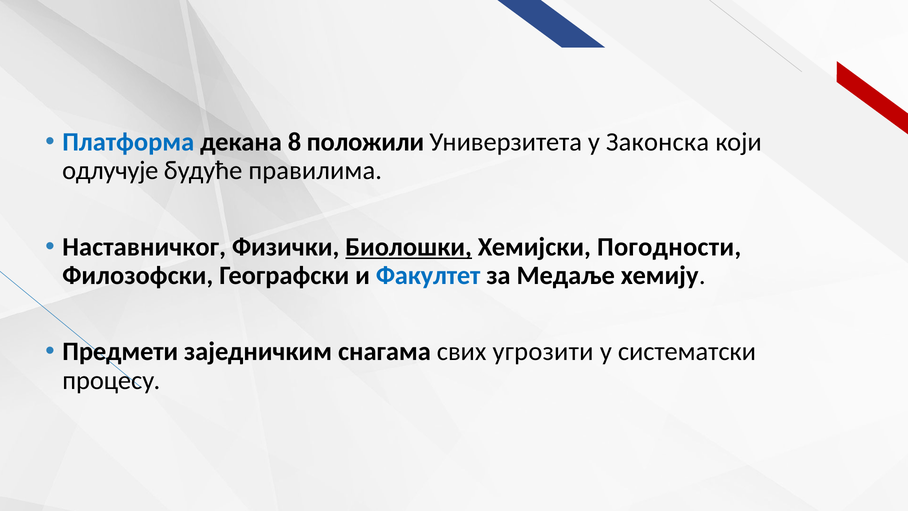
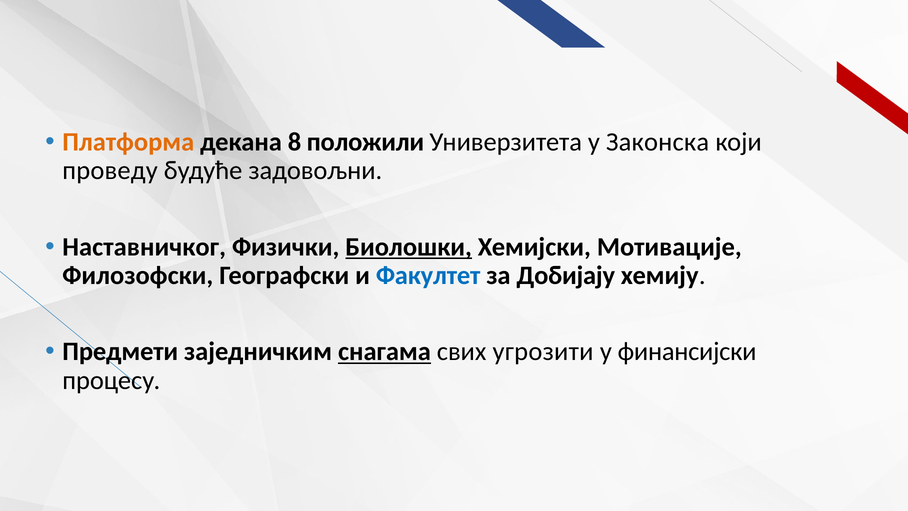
Платформа colour: blue -> orange
одлучује: одлучује -> проведу
правилима: правилима -> задовољни
Погодности: Погодности -> Мотивације
Медаље: Медаље -> Добијају
снагама underline: none -> present
систематски: систематски -> финансијски
